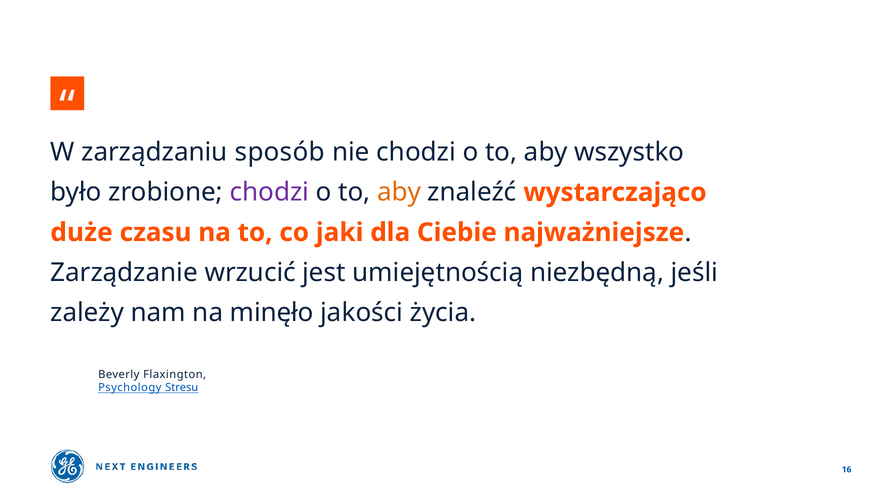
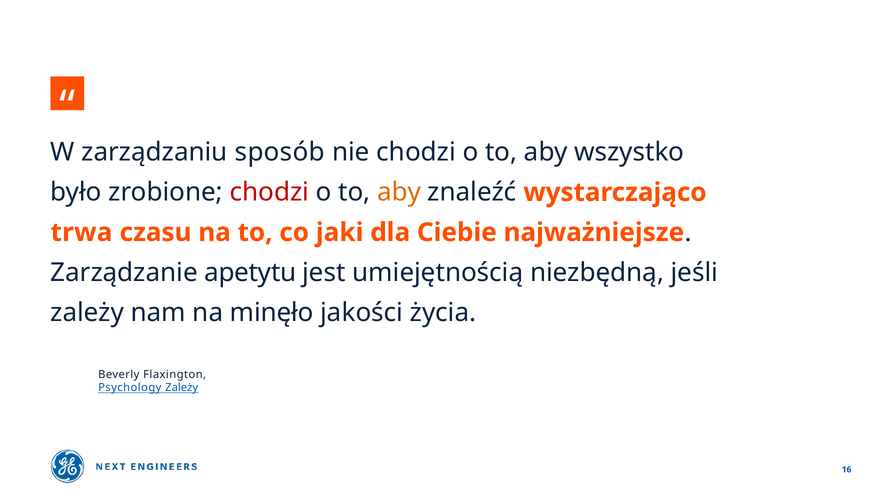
chodzi at (269, 193) colour: purple -> red
duże: duże -> trwa
wrzucić: wrzucić -> apetytu
Psychology Stresu: Stresu -> Zależy
